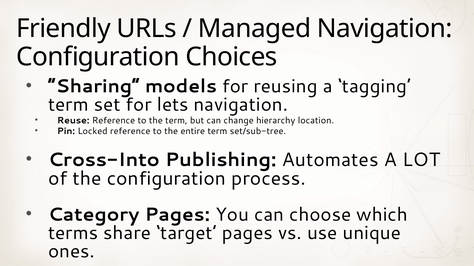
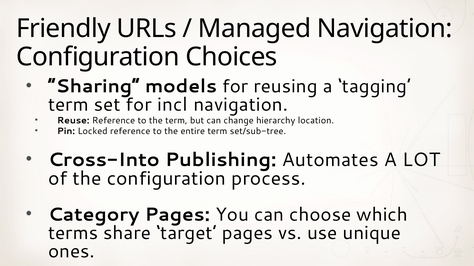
lets: lets -> incl
